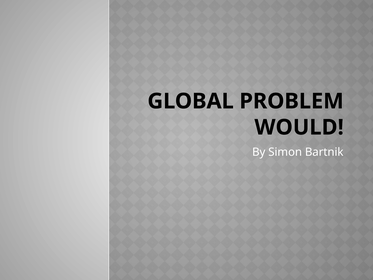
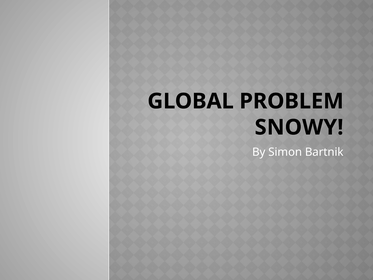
WOULD: WOULD -> SNOWY
